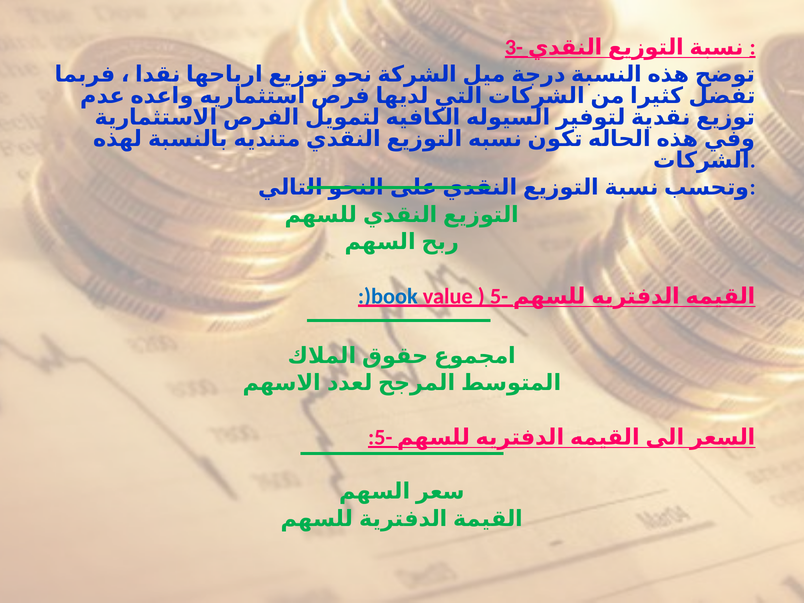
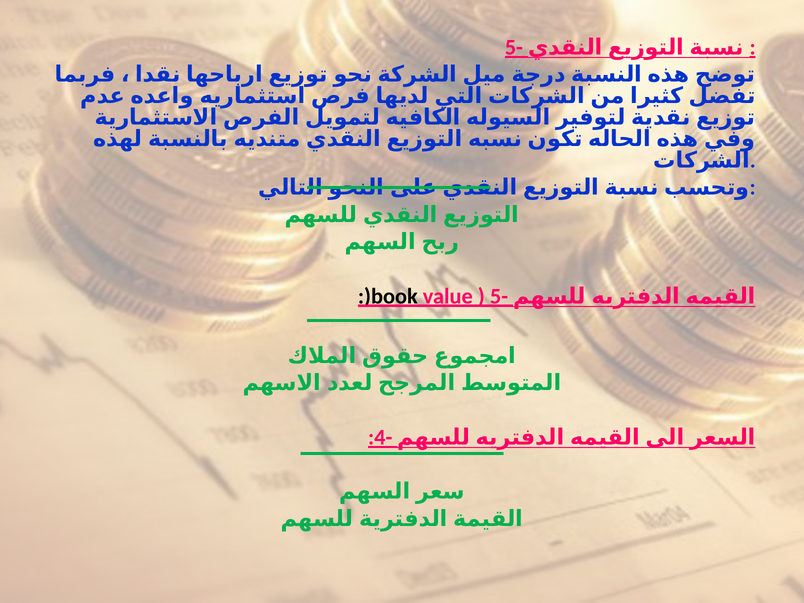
3- at (514, 47): 3- -> 5-
:)book colour: blue -> black
:5-: :5- -> :4-
